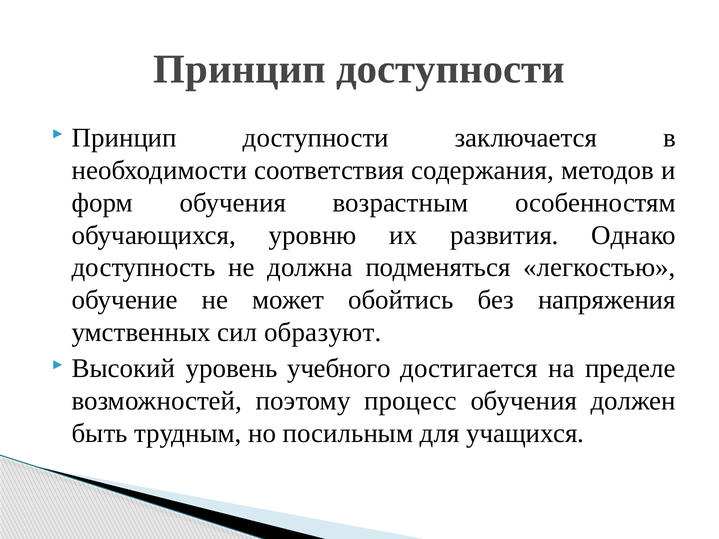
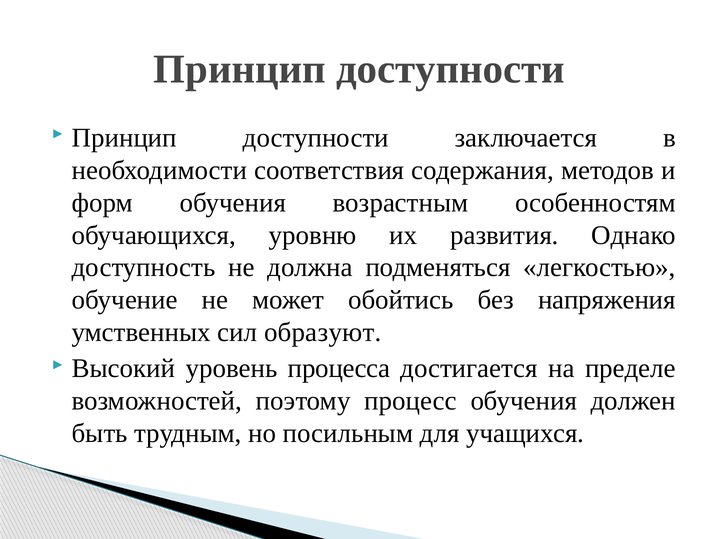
учебного: учебного -> процесса
